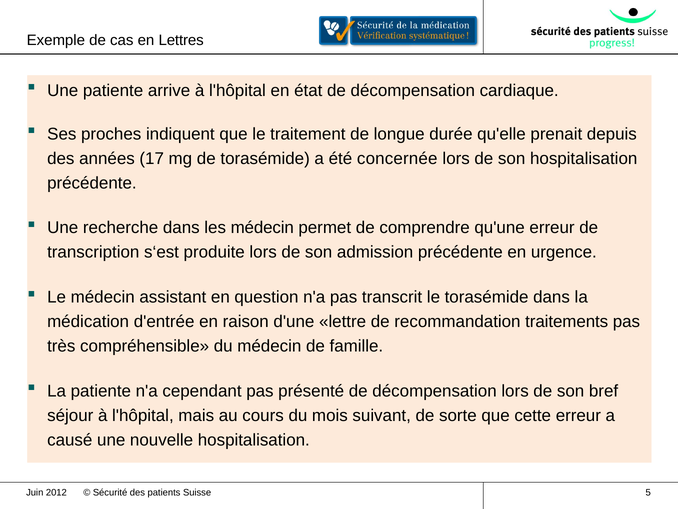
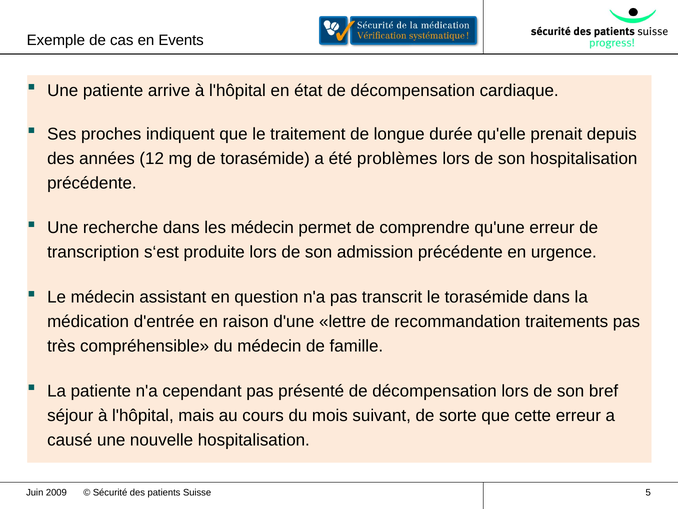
Lettres: Lettres -> Events
17: 17 -> 12
concernée: concernée -> problèmes
2012: 2012 -> 2009
